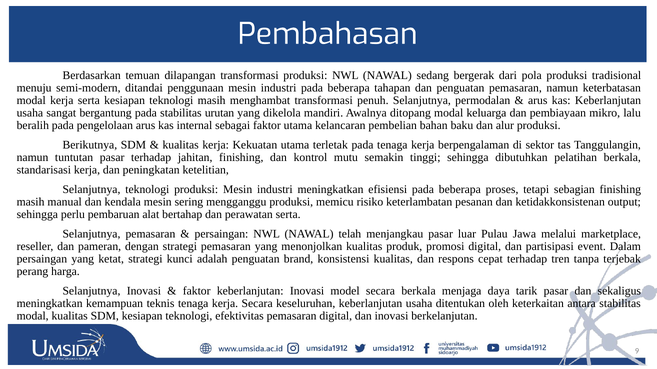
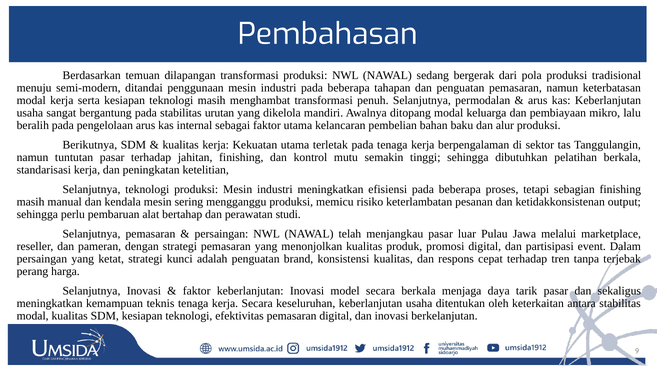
perawatan serta: serta -> studi
